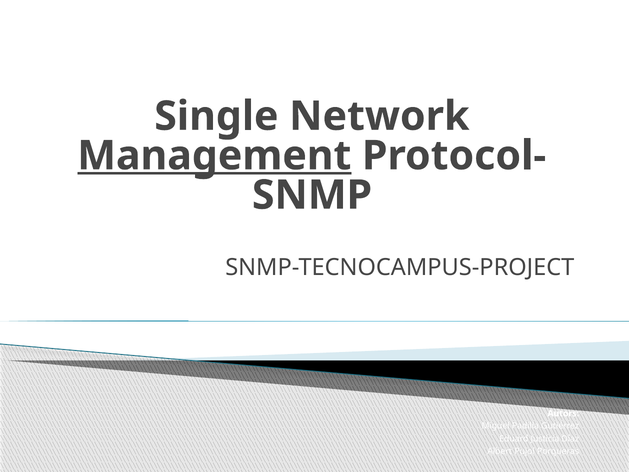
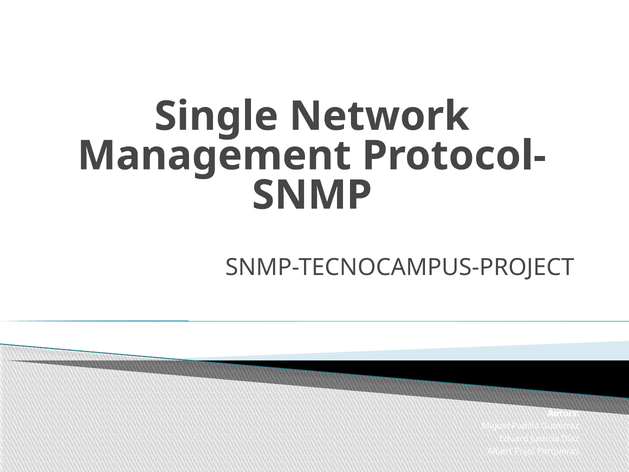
Management underline: present -> none
